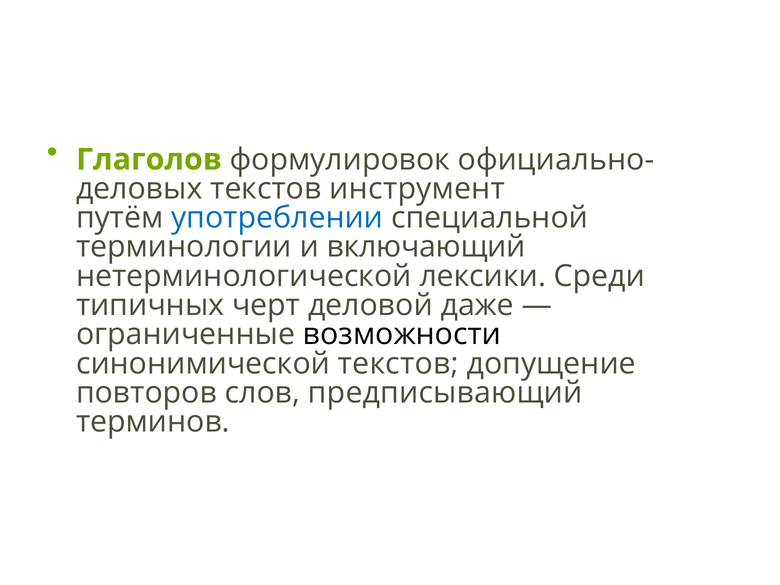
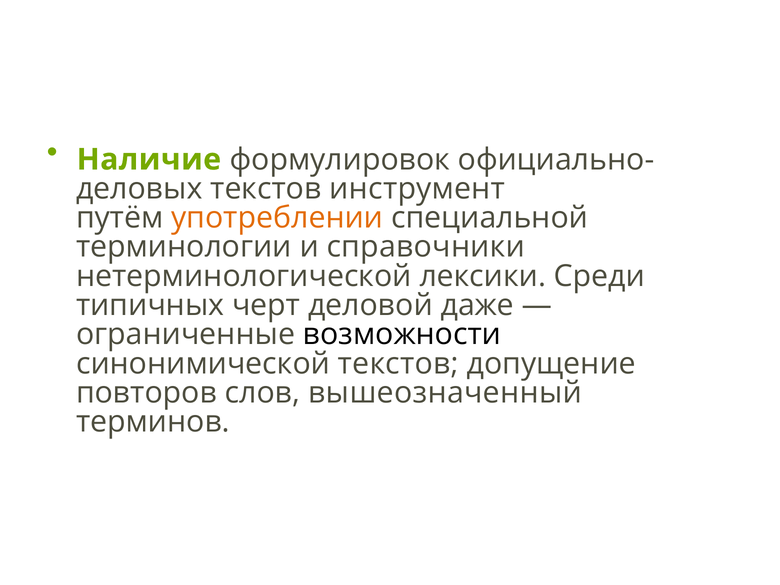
Глаголов: Глаголов -> Наличие
употреблении colour: blue -> orange
включающий: включающий -> справочники
предписывающий: предписывающий -> вышеозначенный
